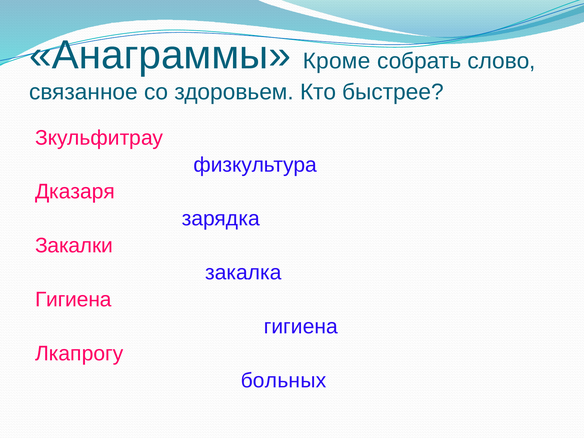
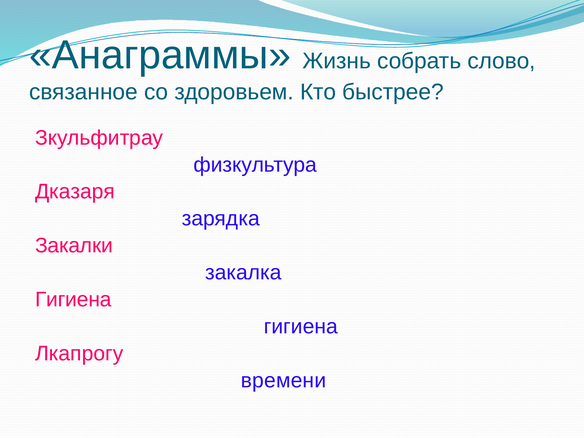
Кроме: Кроме -> Жизнь
больных: больных -> времени
